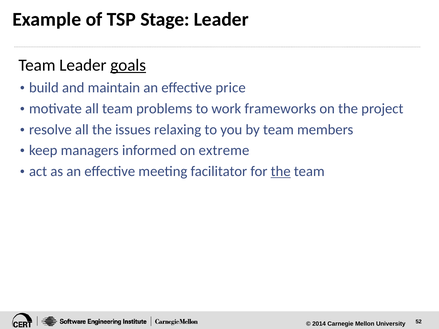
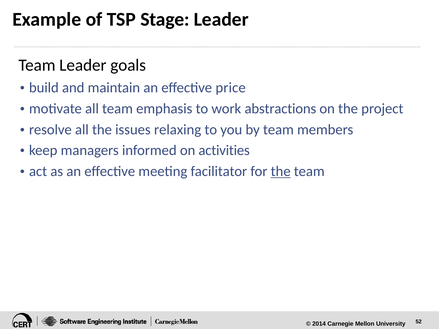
goals underline: present -> none
problems: problems -> emphasis
frameworks: frameworks -> abstractions
extreme: extreme -> activities
